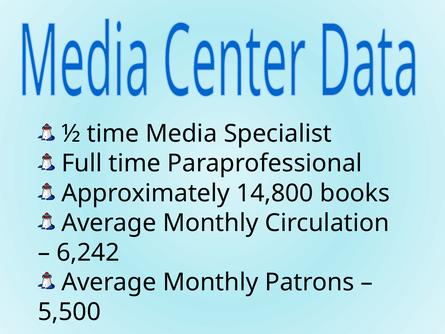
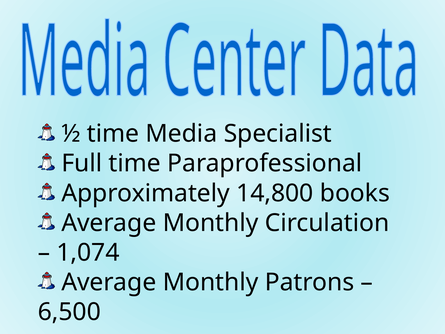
6,242: 6,242 -> 1,074
5,500: 5,500 -> 6,500
